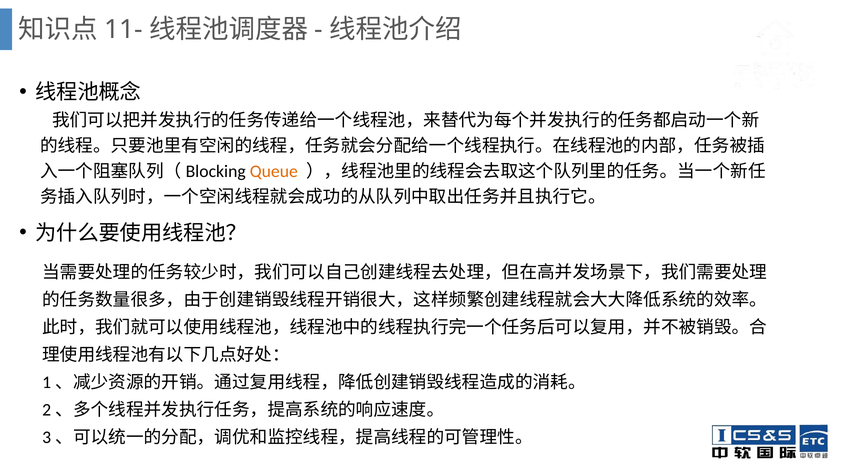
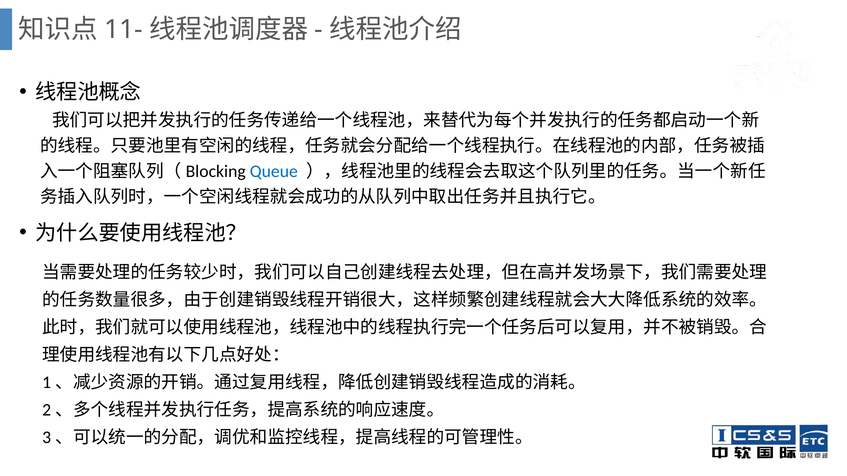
Queue colour: orange -> blue
